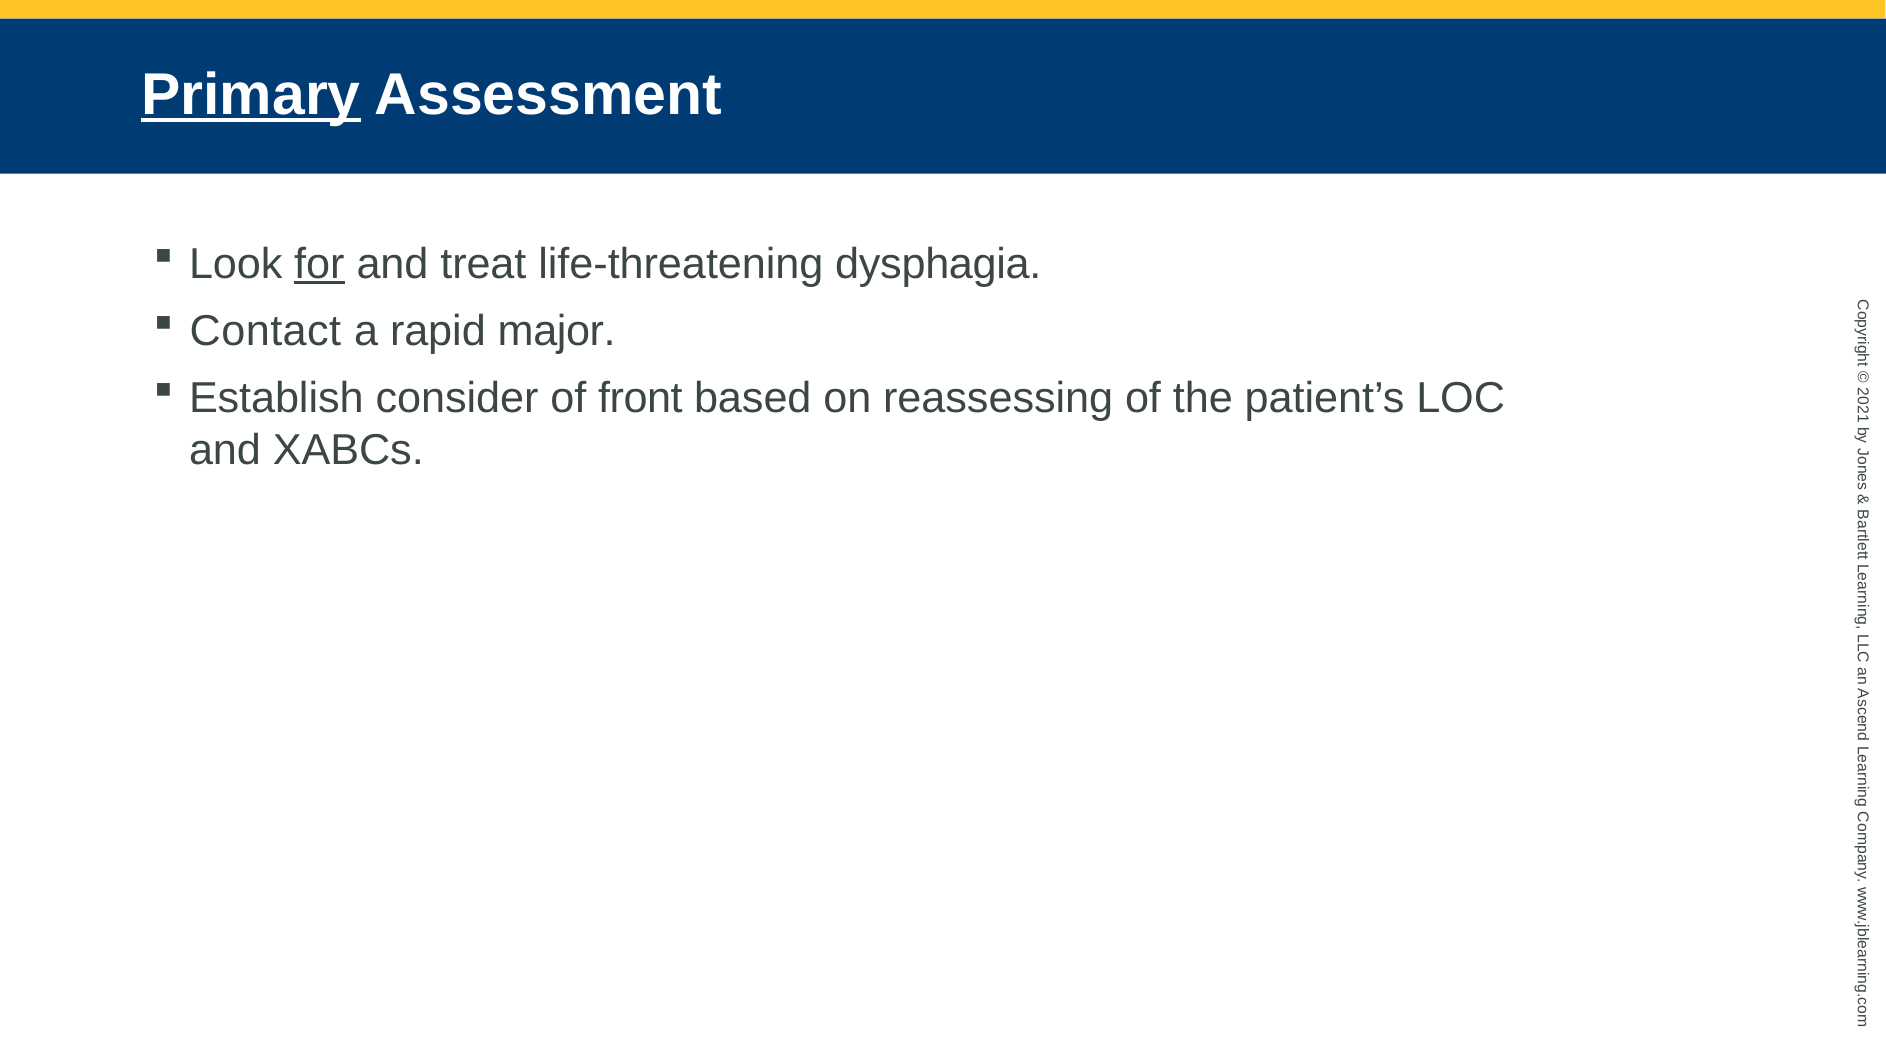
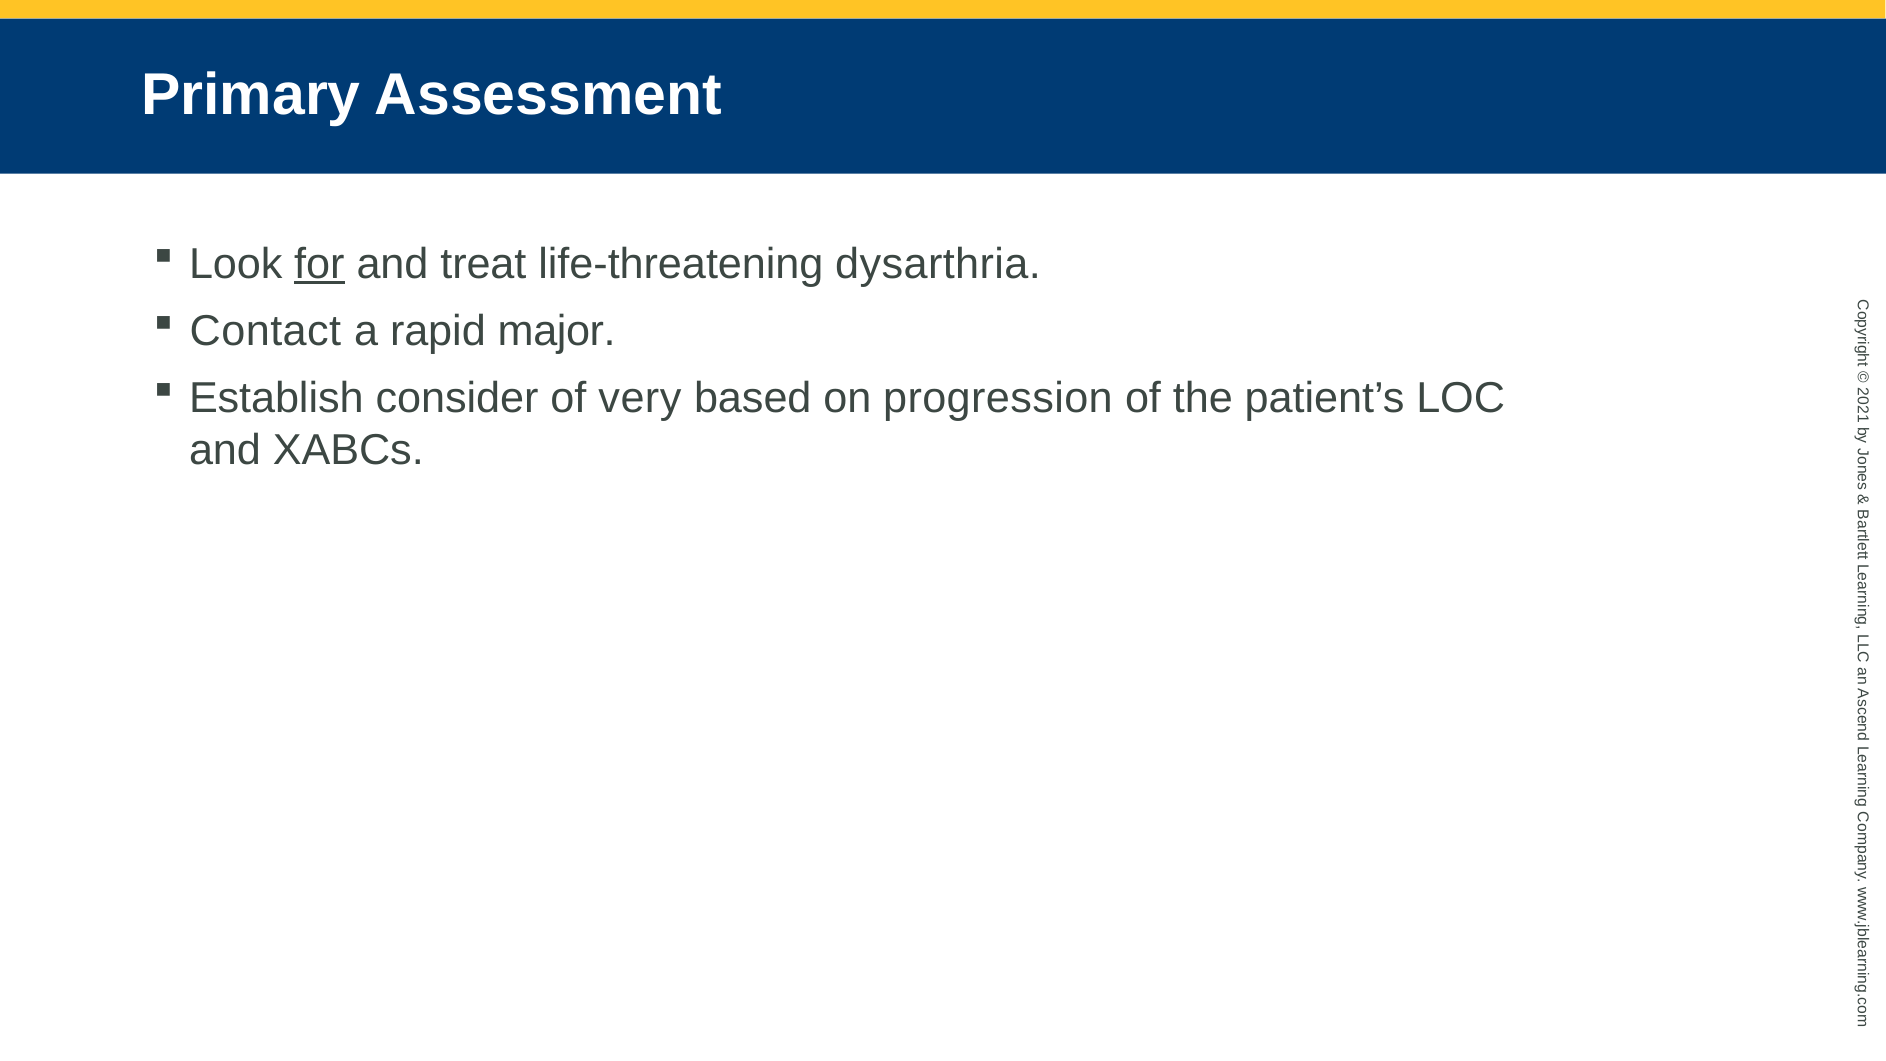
Primary underline: present -> none
dysphagia: dysphagia -> dysarthria
front: front -> very
reassessing: reassessing -> progression
